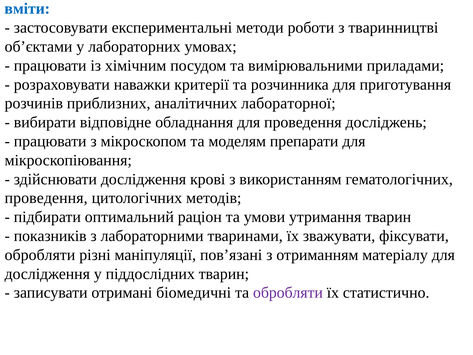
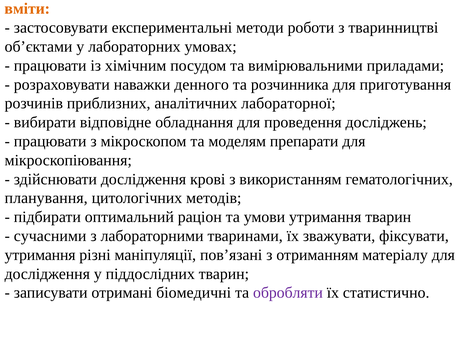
вміти colour: blue -> orange
критерії: критерії -> денного
проведення at (46, 198): проведення -> планування
показників: показників -> сучасними
обробляти at (40, 255): обробляти -> утримання
